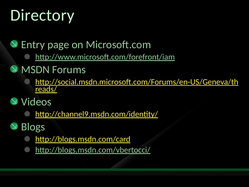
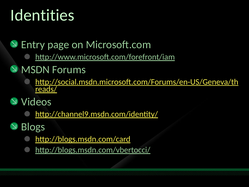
Directory: Directory -> Identities
